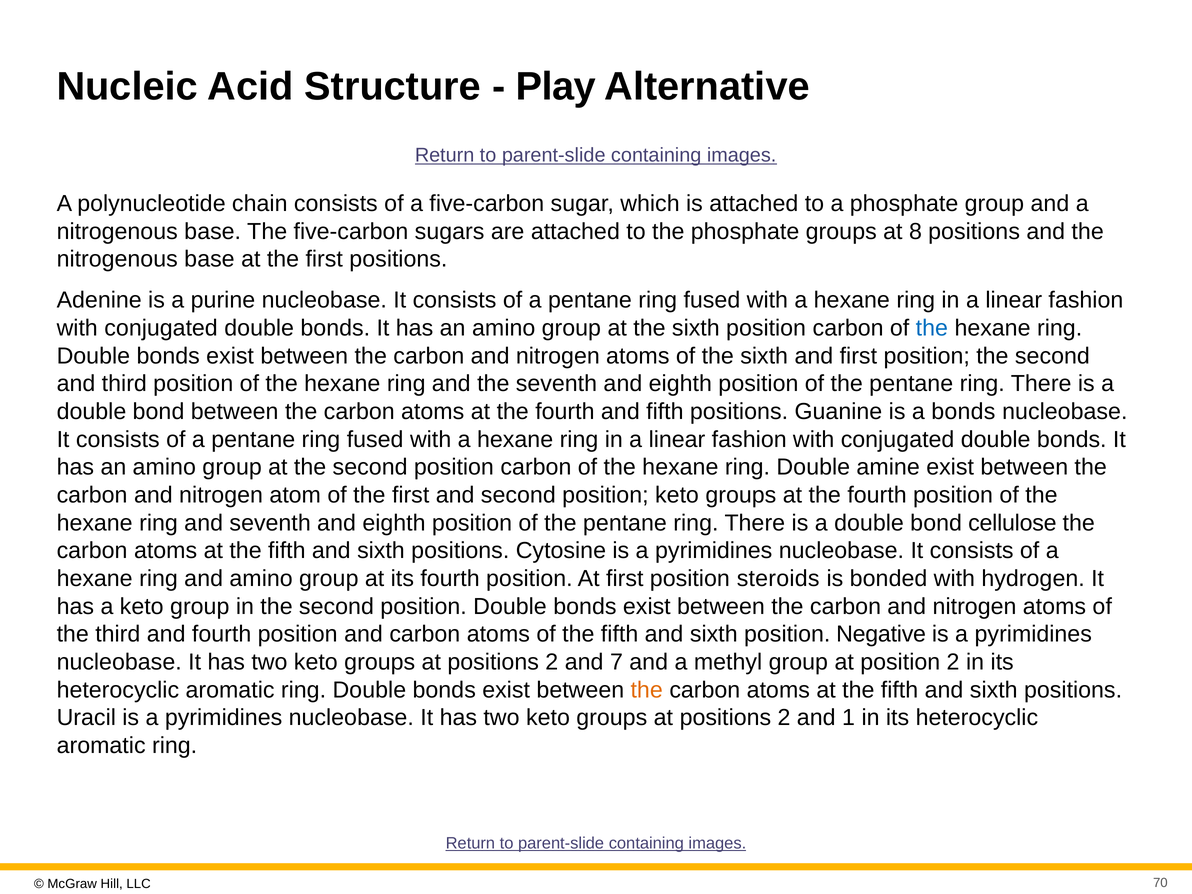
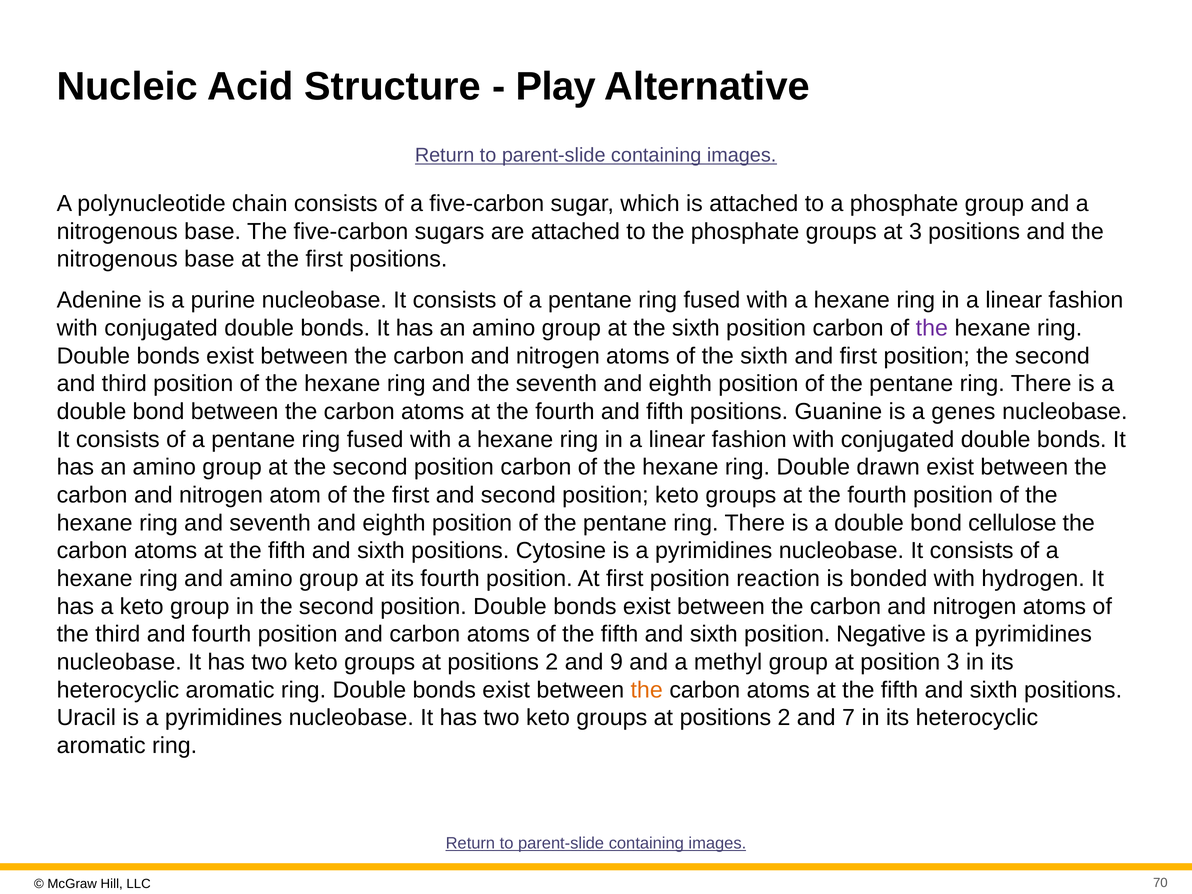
at 8: 8 -> 3
the at (932, 328) colour: blue -> purple
a bonds: bonds -> genes
amine: amine -> drawn
steroids: steroids -> reaction
7: 7 -> 9
position 2: 2 -> 3
1: 1 -> 7
